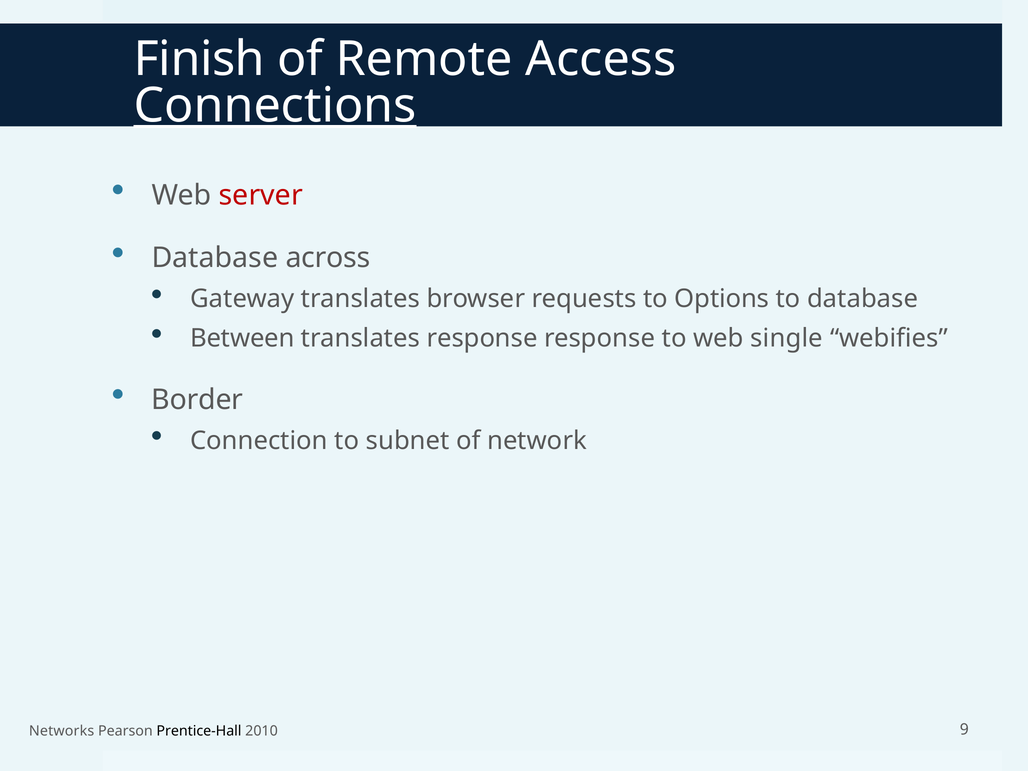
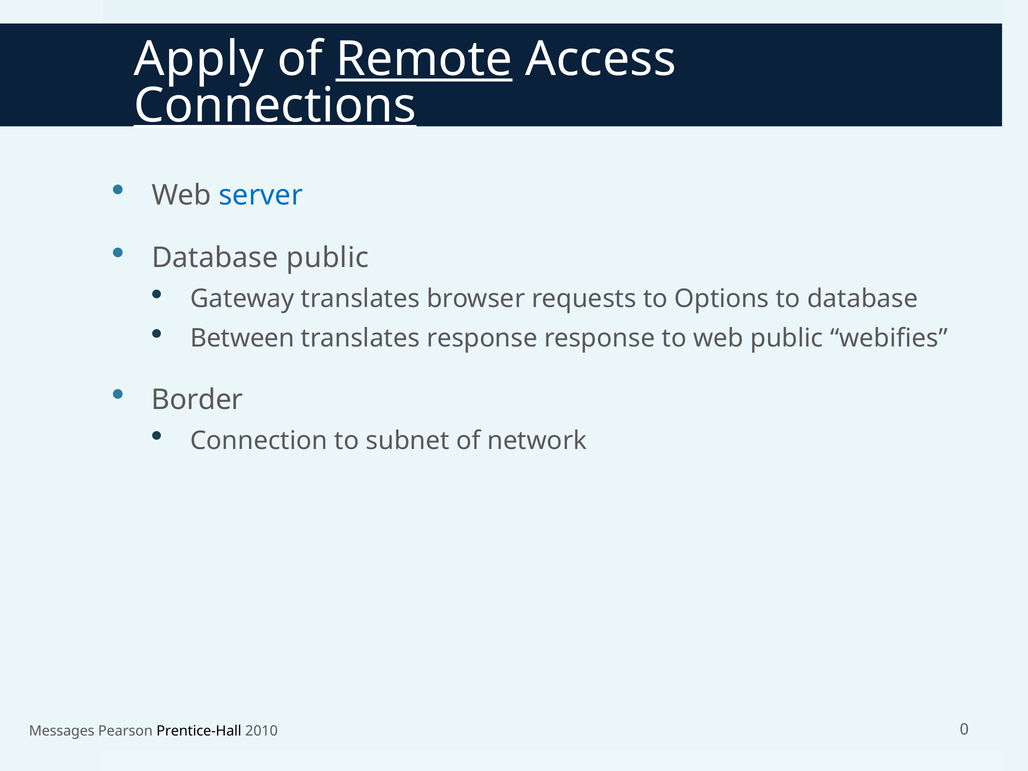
Finish: Finish -> Apply
Remote underline: none -> present
server colour: red -> blue
Database across: across -> public
web single: single -> public
Networks: Networks -> Messages
9: 9 -> 0
